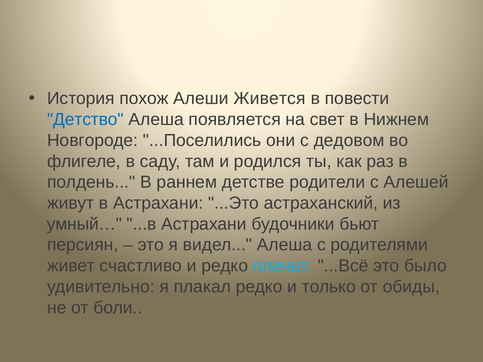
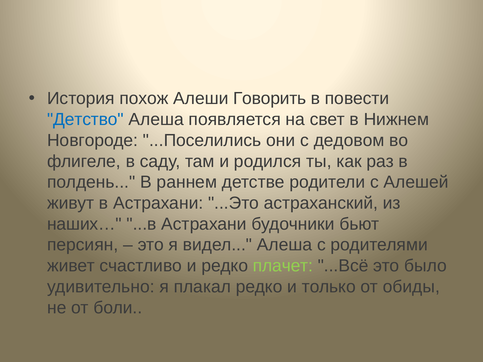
Живется: Живется -> Говорить
умный…: умный… -> наших…
плачет colour: light blue -> light green
